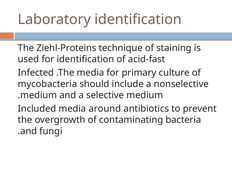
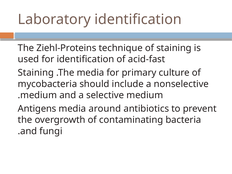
Infected at (36, 73): Infected -> Staining
Included: Included -> Antigens
